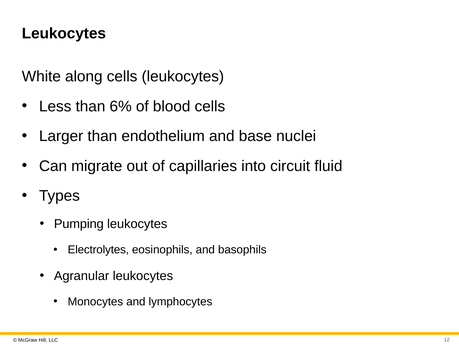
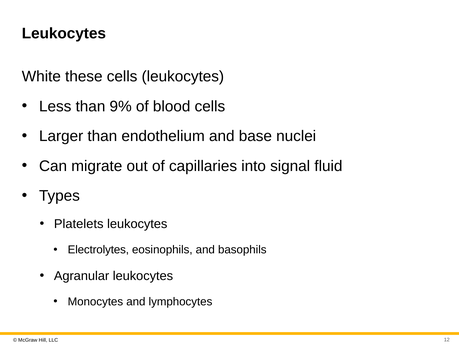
along: along -> these
6%: 6% -> 9%
circuit: circuit -> signal
Pumping: Pumping -> Platelets
